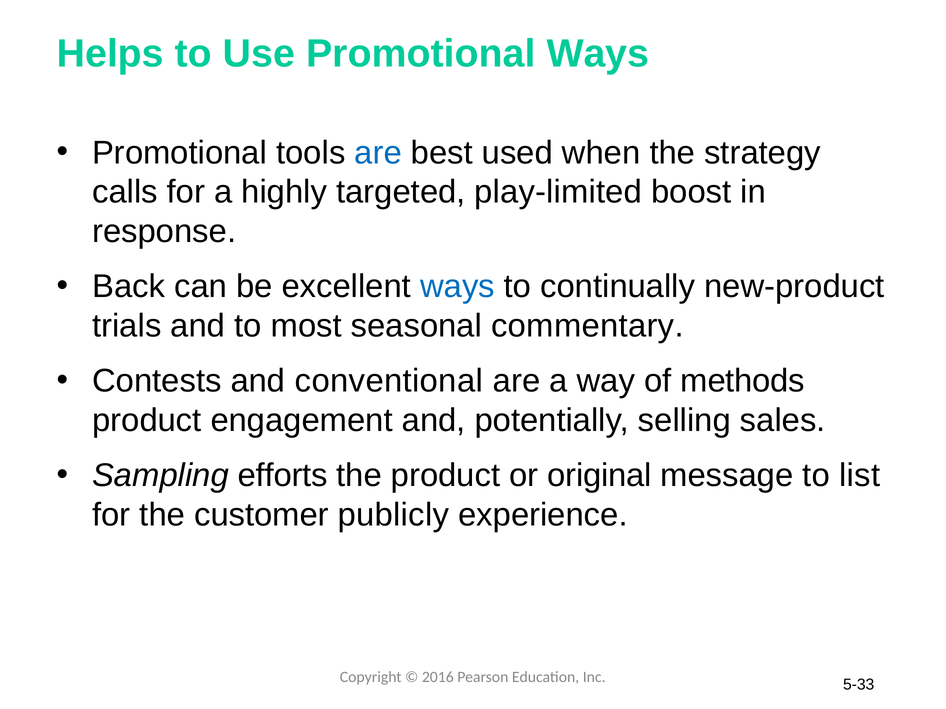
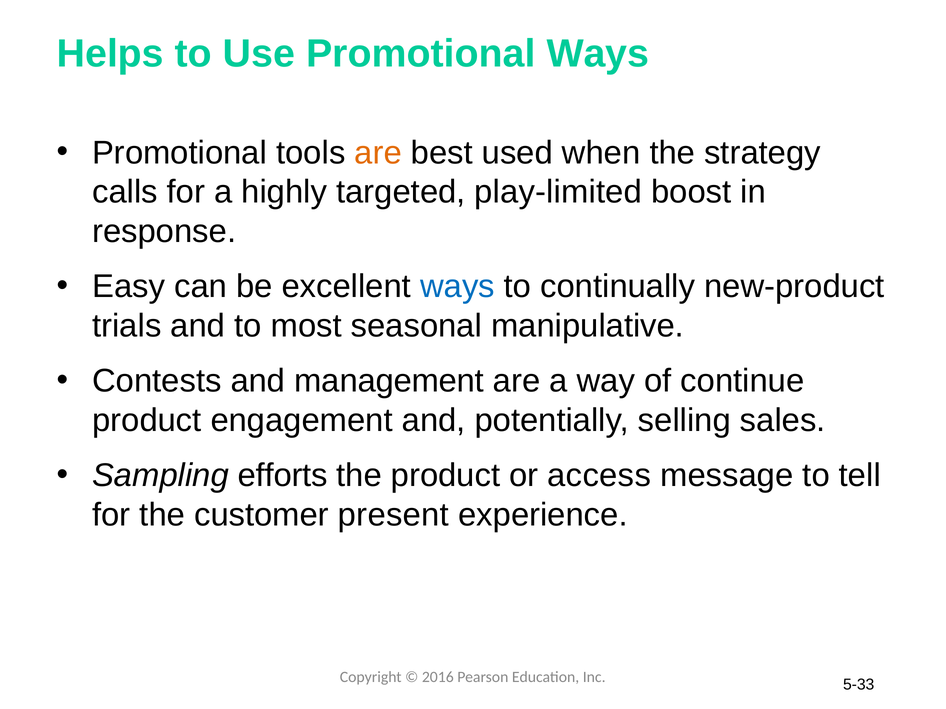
are at (378, 153) colour: blue -> orange
Back: Back -> Easy
commentary: commentary -> manipulative
conventional: conventional -> management
methods: methods -> continue
original: original -> access
list: list -> tell
publicly: publicly -> present
